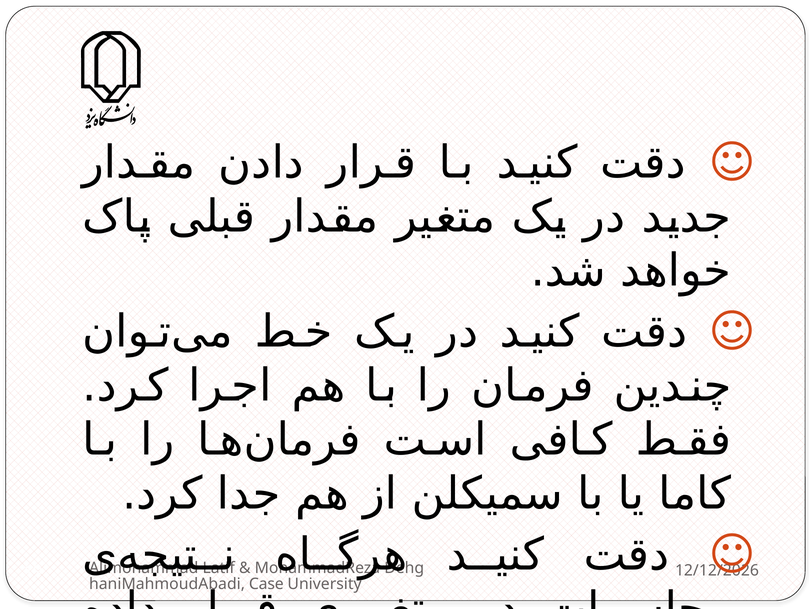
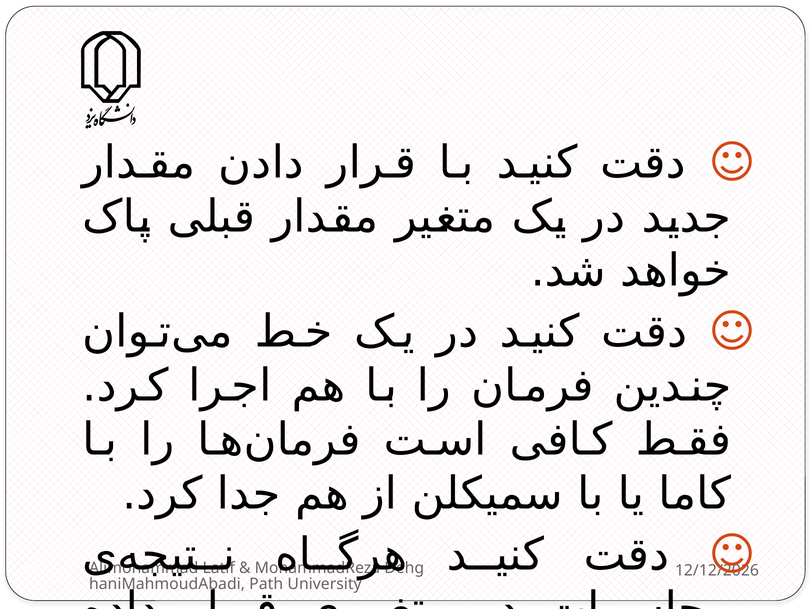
Case: Case -> Path
